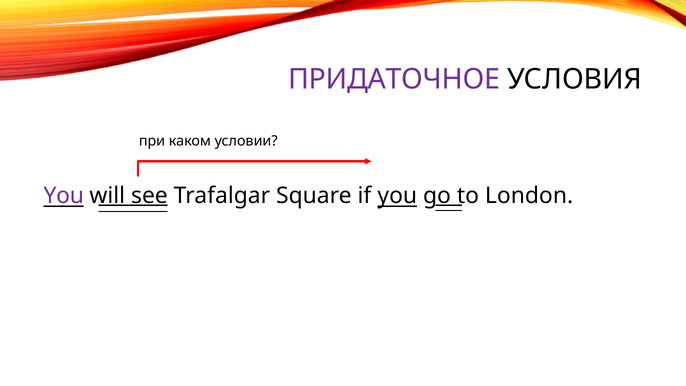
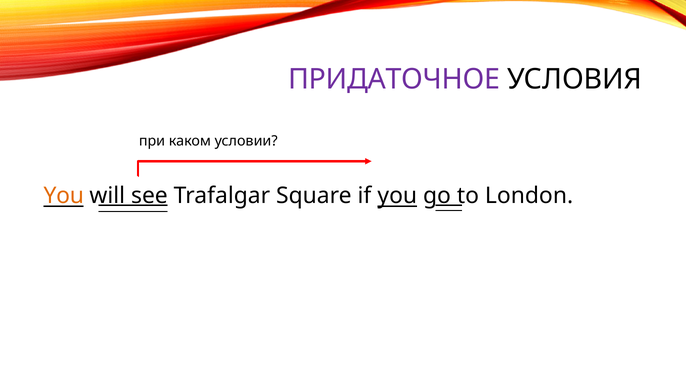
You at (64, 196) colour: purple -> orange
